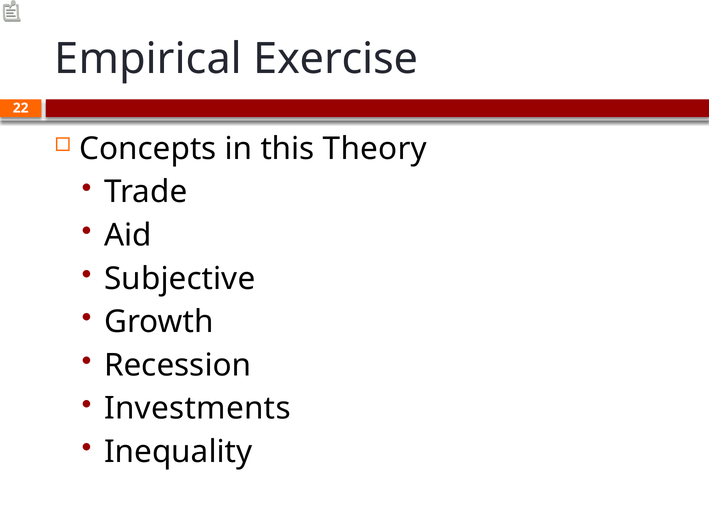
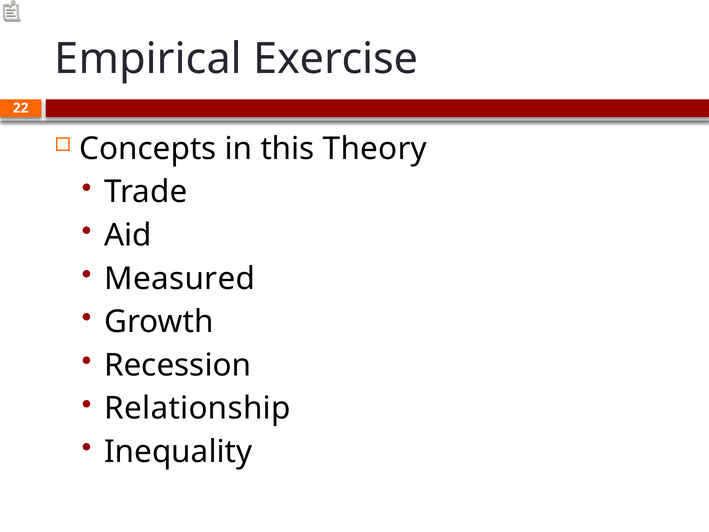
Subjective: Subjective -> Measured
Investments: Investments -> Relationship
